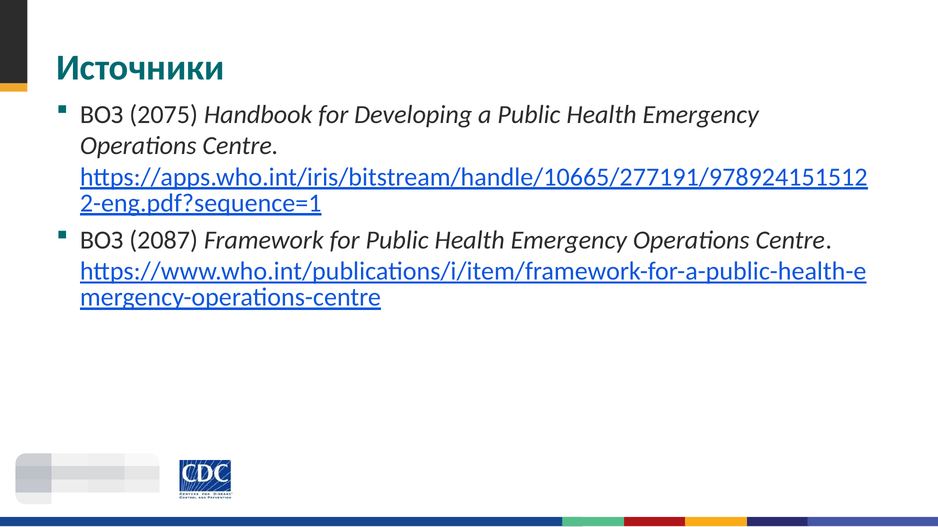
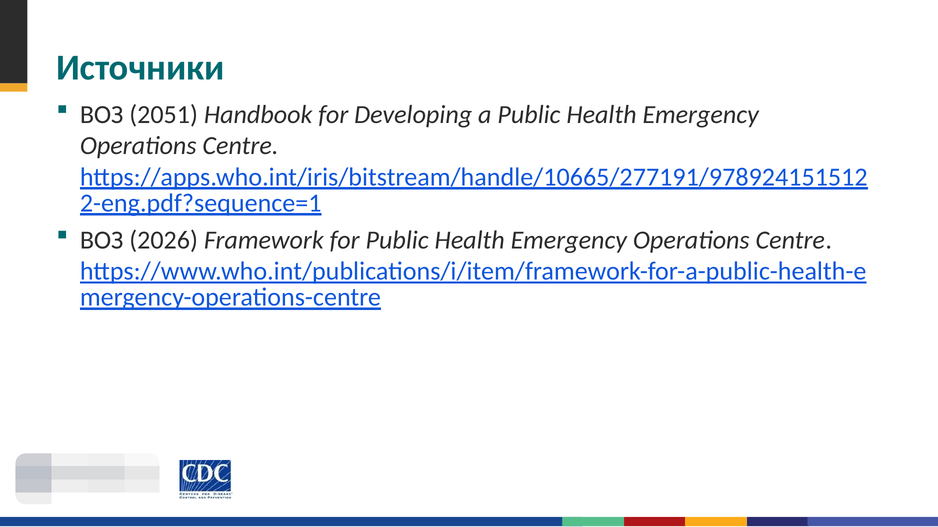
2075: 2075 -> 2051
2087: 2087 -> 2026
